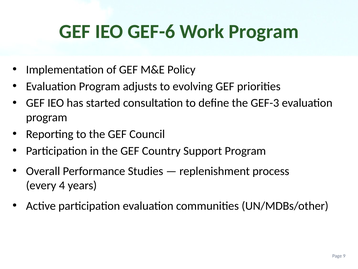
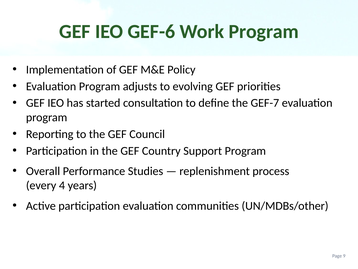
GEF-3: GEF-3 -> GEF-7
